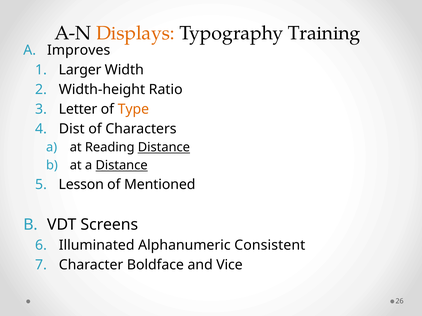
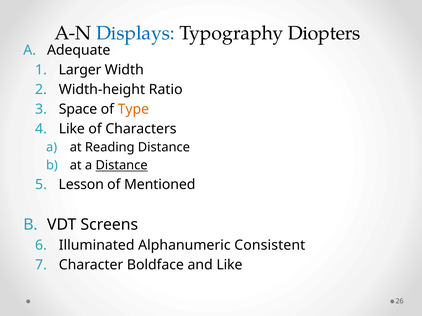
Displays colour: orange -> blue
Training: Training -> Diopters
Improves: Improves -> Adequate
Letter: Letter -> Space
Dist at (72, 129): Dist -> Like
Distance at (164, 148) underline: present -> none
and Vice: Vice -> Like
